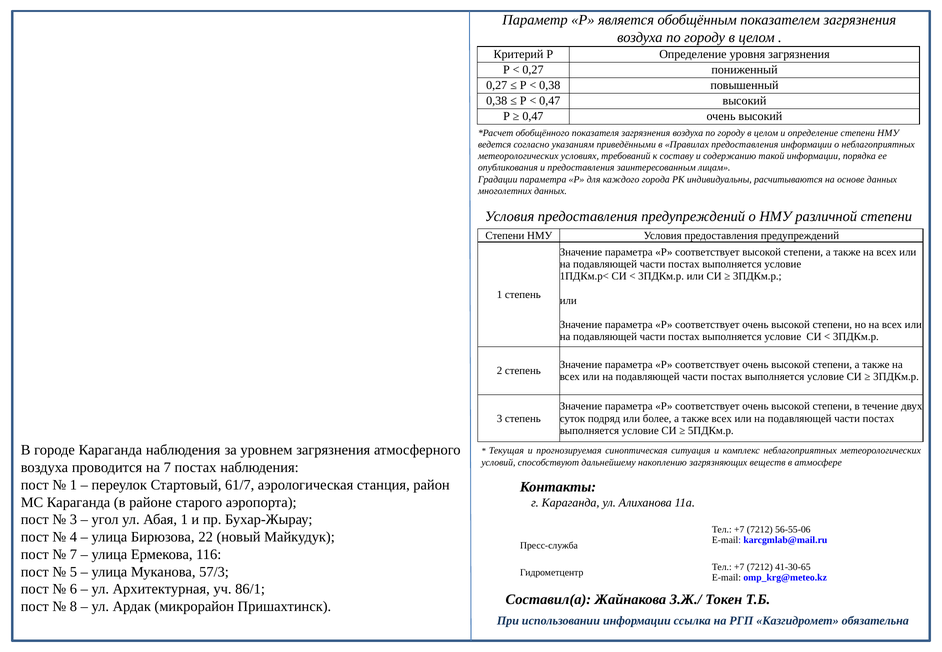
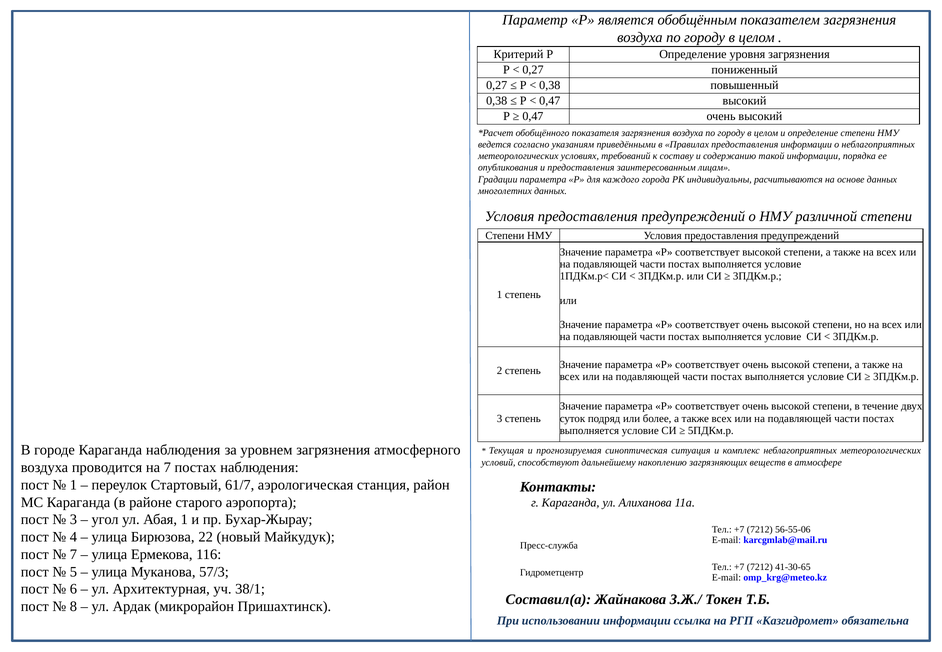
86/1: 86/1 -> 38/1
